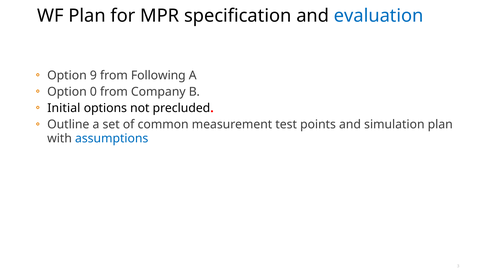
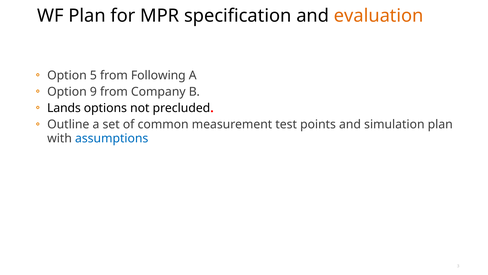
evaluation colour: blue -> orange
9: 9 -> 5
0: 0 -> 9
Initial: Initial -> Lands
